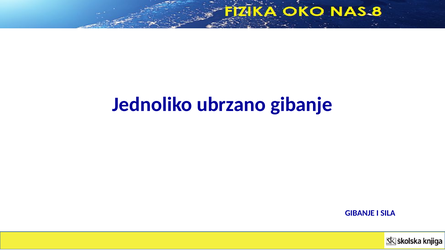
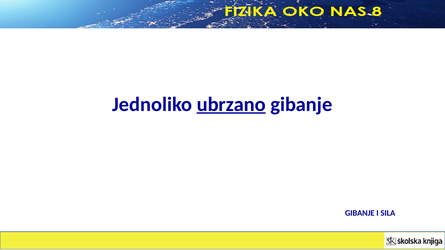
ubrzano underline: none -> present
